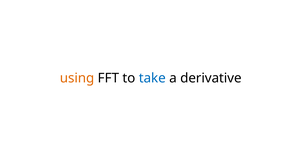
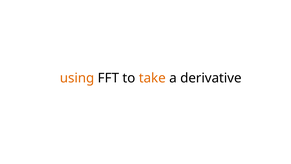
take colour: blue -> orange
